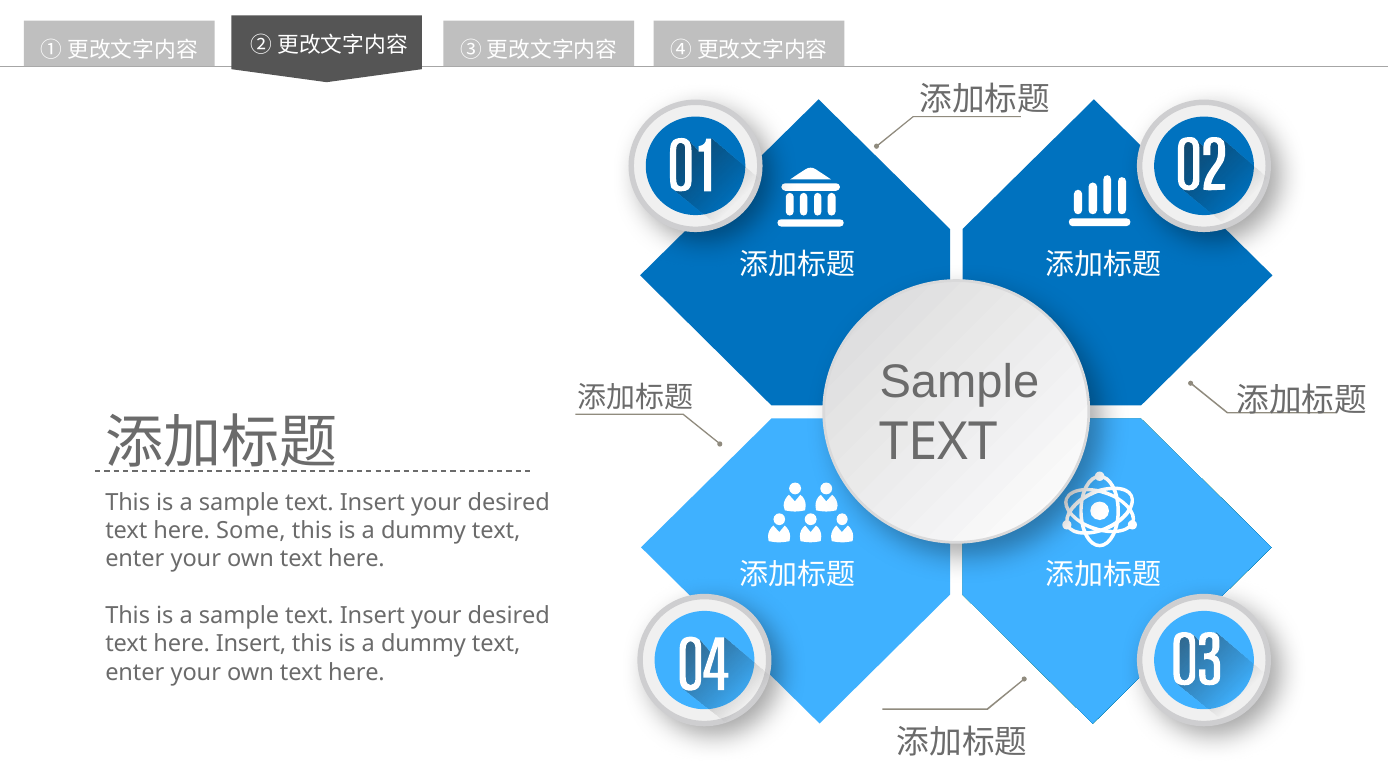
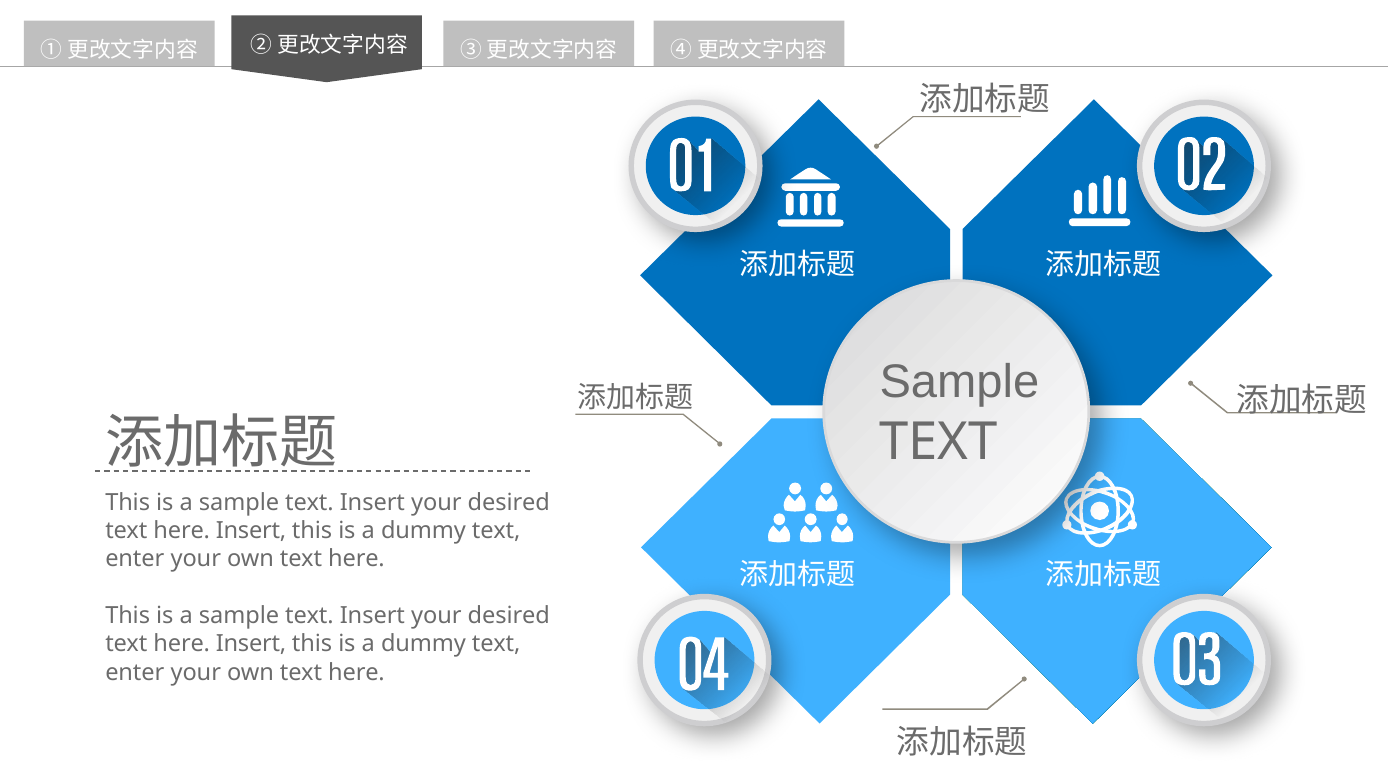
Some at (251, 531): Some -> Insert
